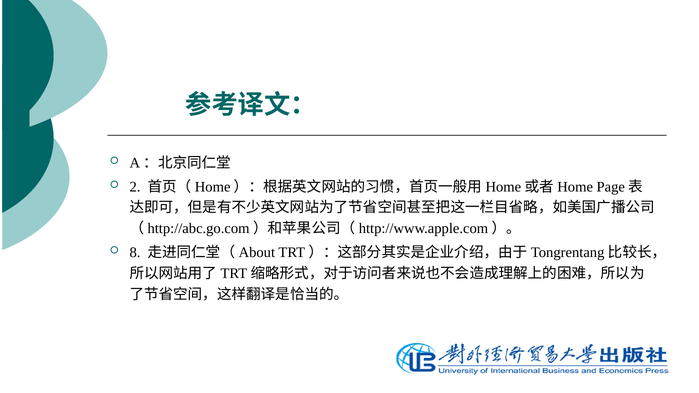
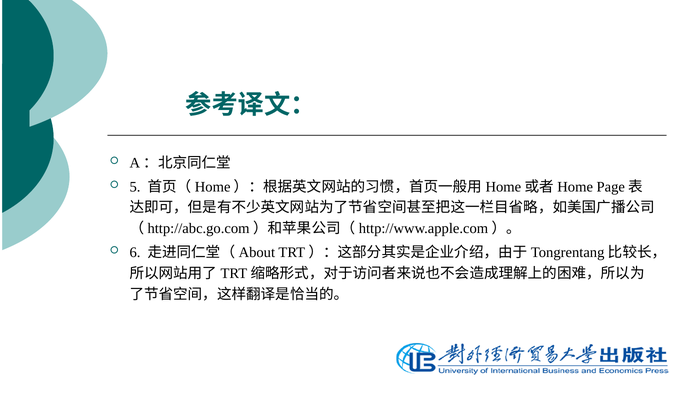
2: 2 -> 5
8: 8 -> 6
